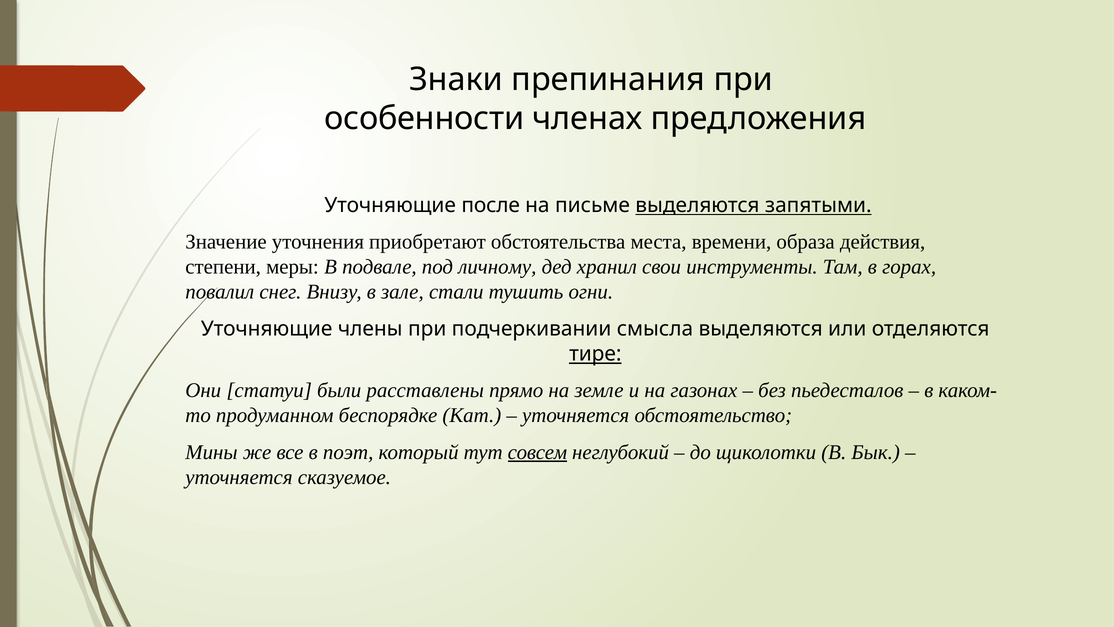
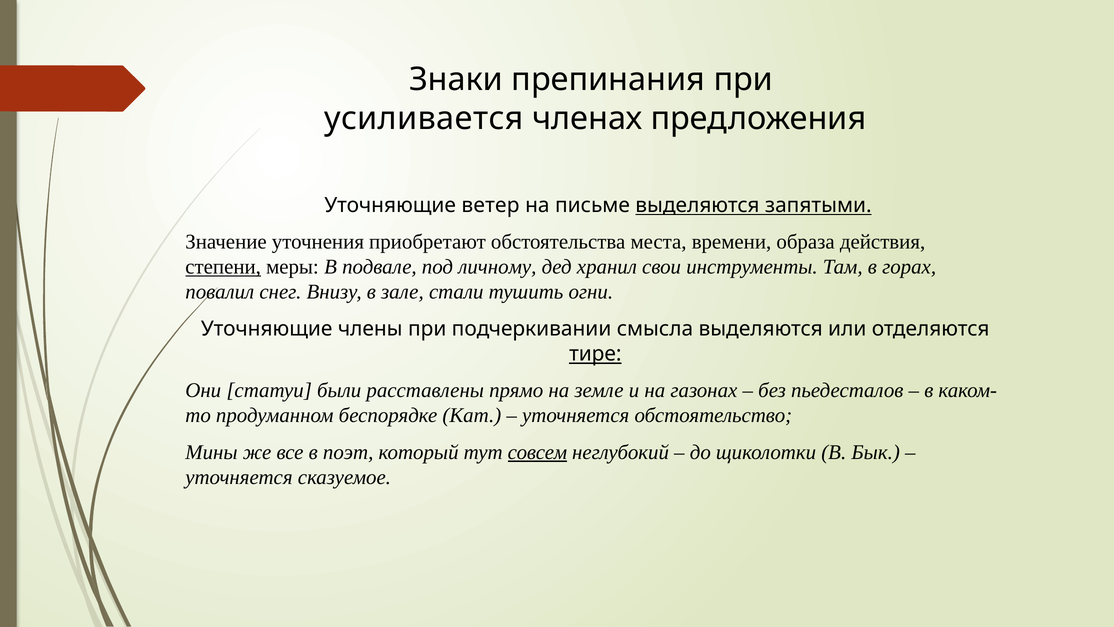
особенности: особенности -> усиливается
после: после -> ветер
степени underline: none -> present
